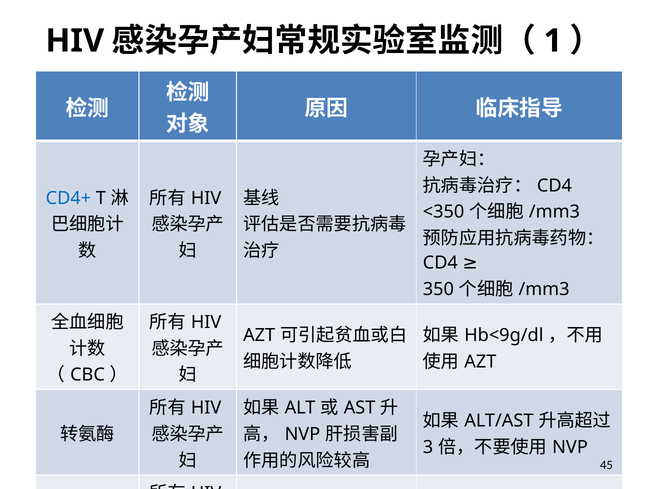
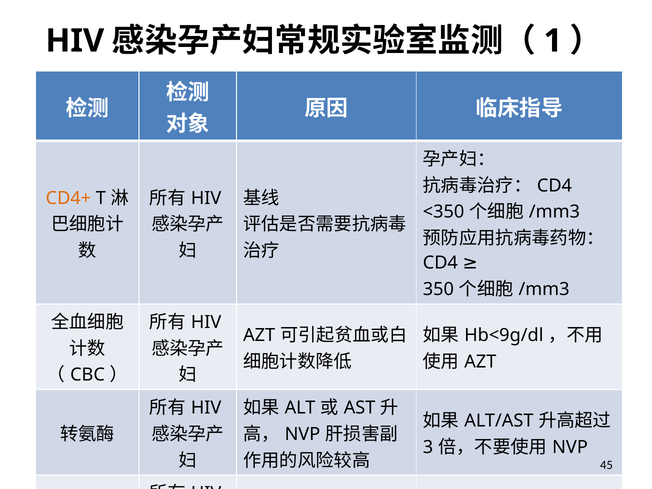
CD4+ colour: blue -> orange
